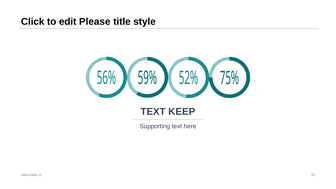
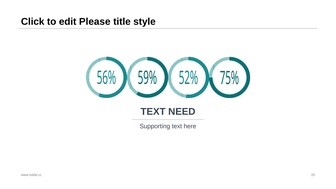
KEEP: KEEP -> NEED
